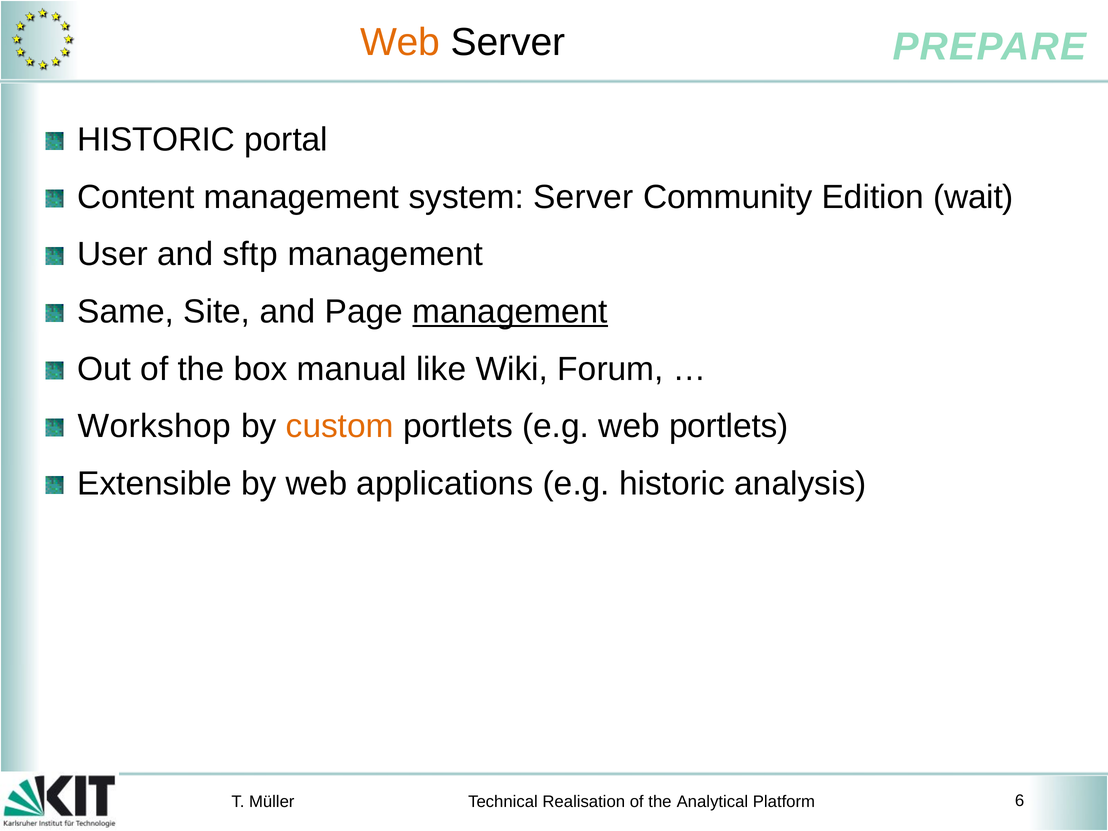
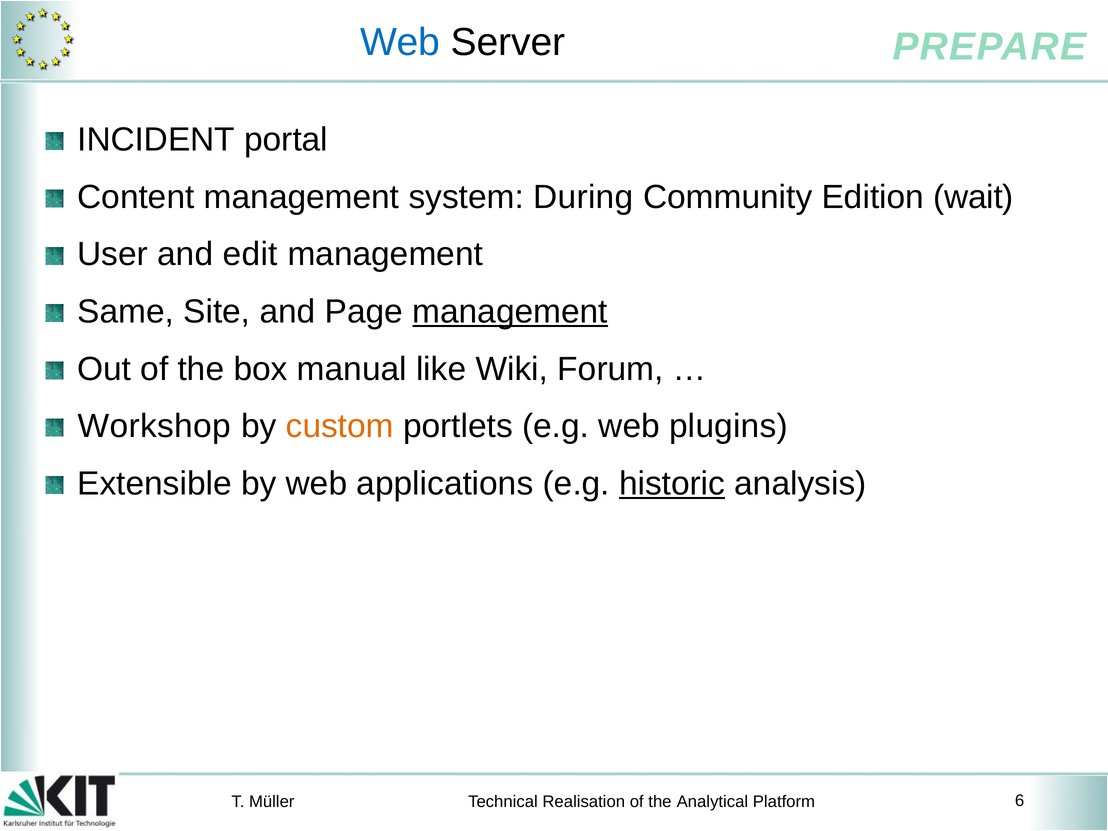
Web at (400, 43) colour: orange -> blue
HISTORIC at (156, 140): HISTORIC -> INCIDENT
system Server: Server -> During
sftp: sftp -> edit
web portlets: portlets -> plugins
historic at (672, 484) underline: none -> present
